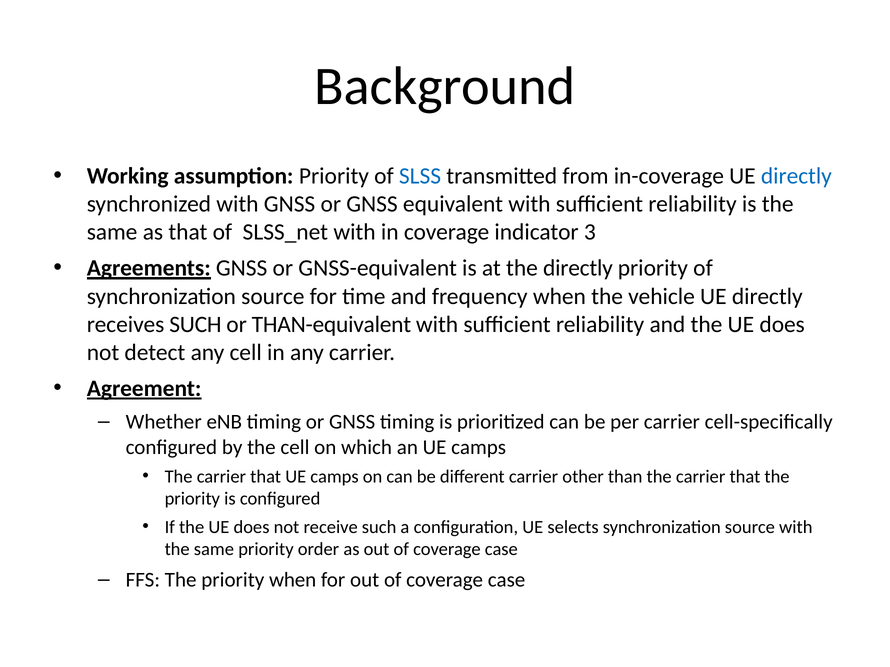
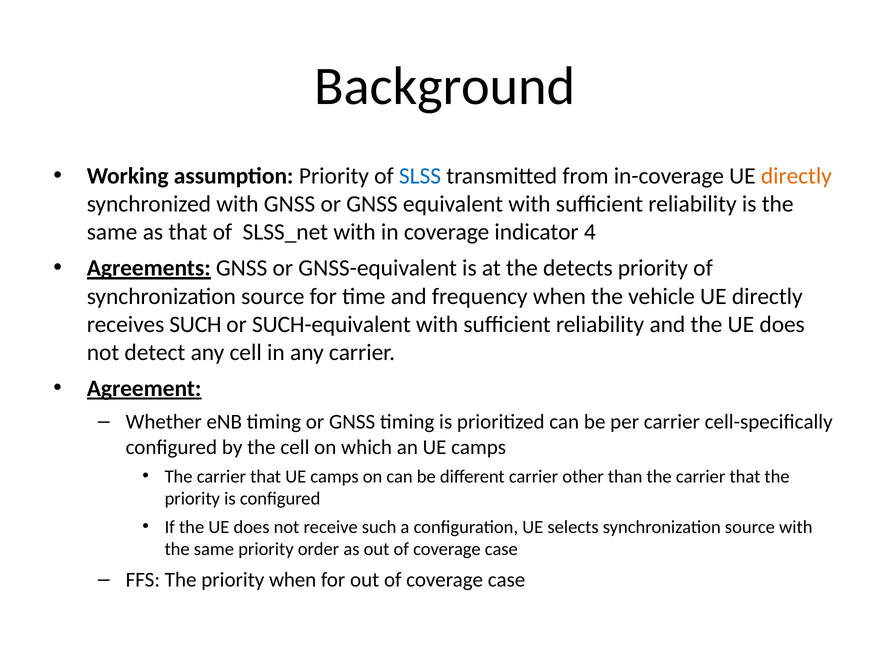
directly at (796, 176) colour: blue -> orange
3: 3 -> 4
the directly: directly -> detects
THAN-equivalent: THAN-equivalent -> SUCH-equivalent
